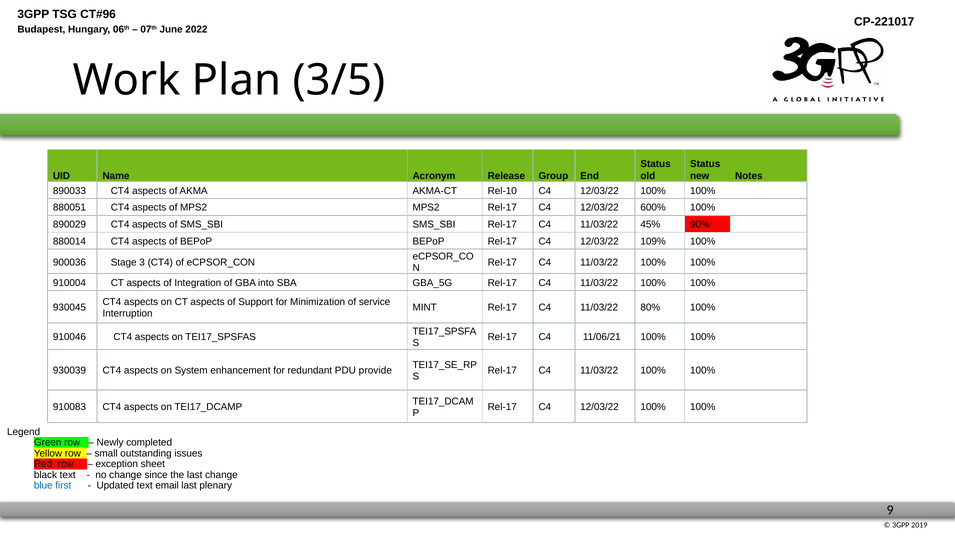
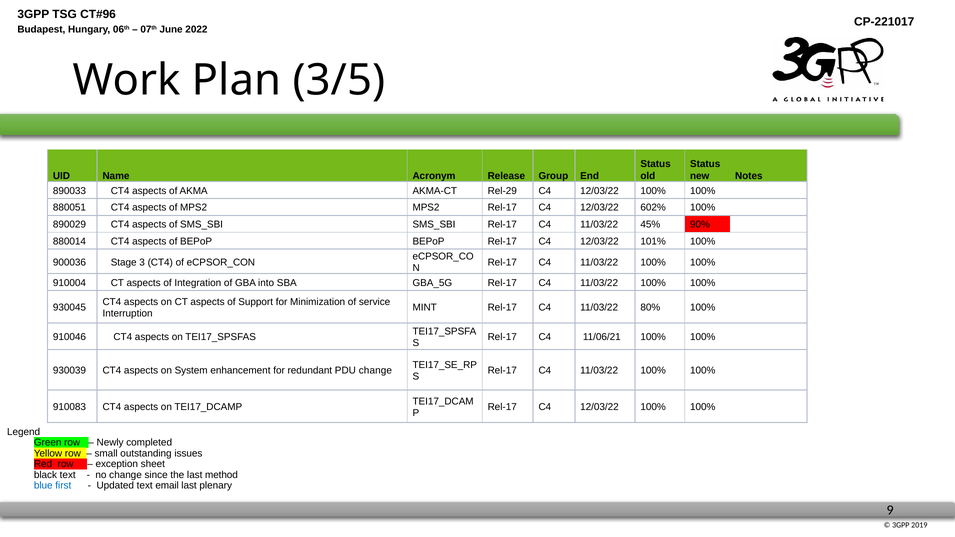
Rel-10: Rel-10 -> Rel-29
600%: 600% -> 602%
109%: 109% -> 101%
PDU provide: provide -> change
last change: change -> method
